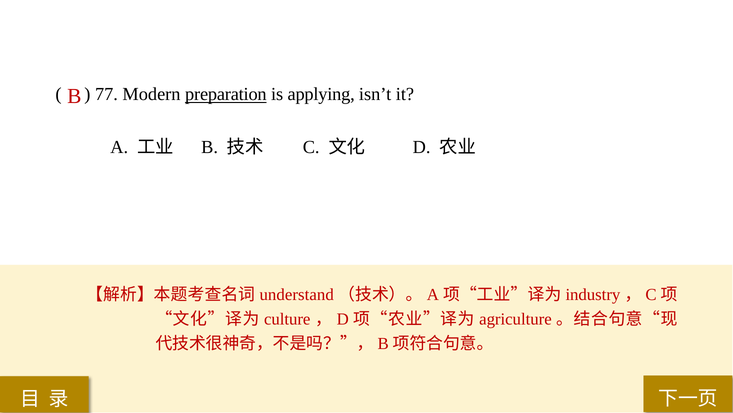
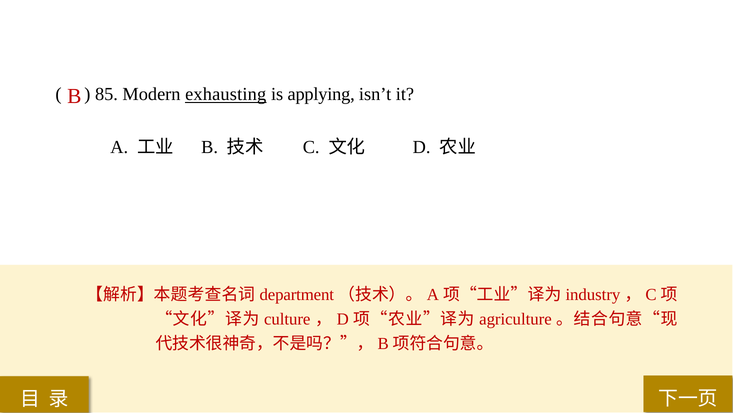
77: 77 -> 85
preparation: preparation -> exhausting
understand: understand -> department
